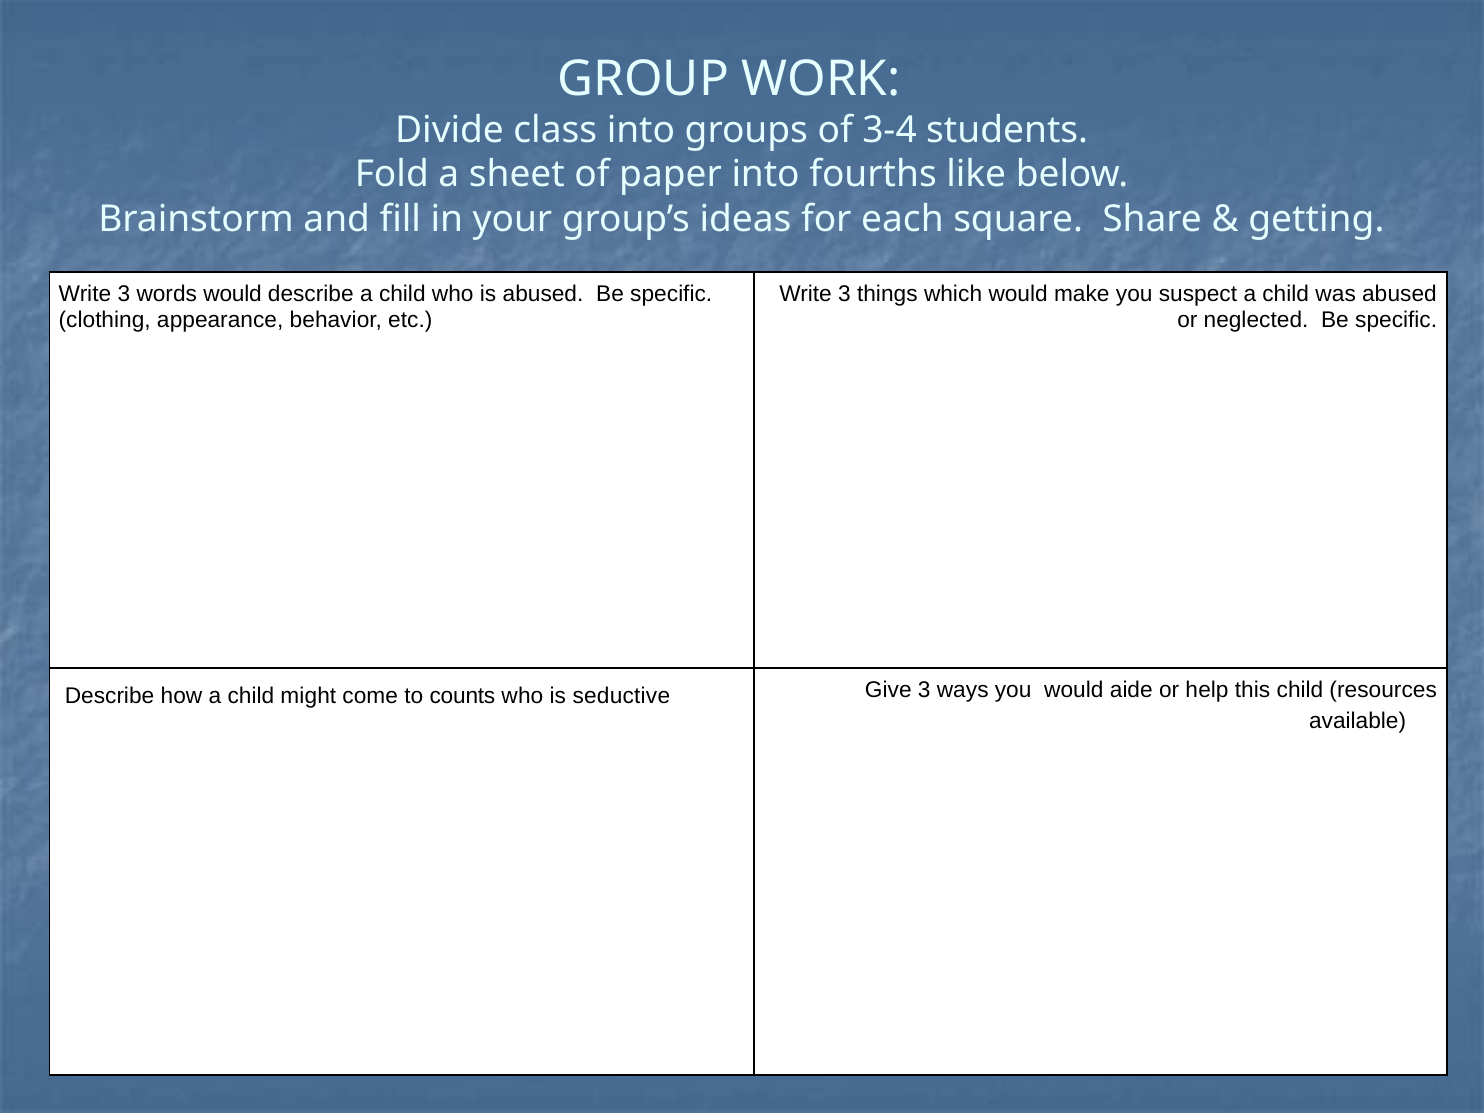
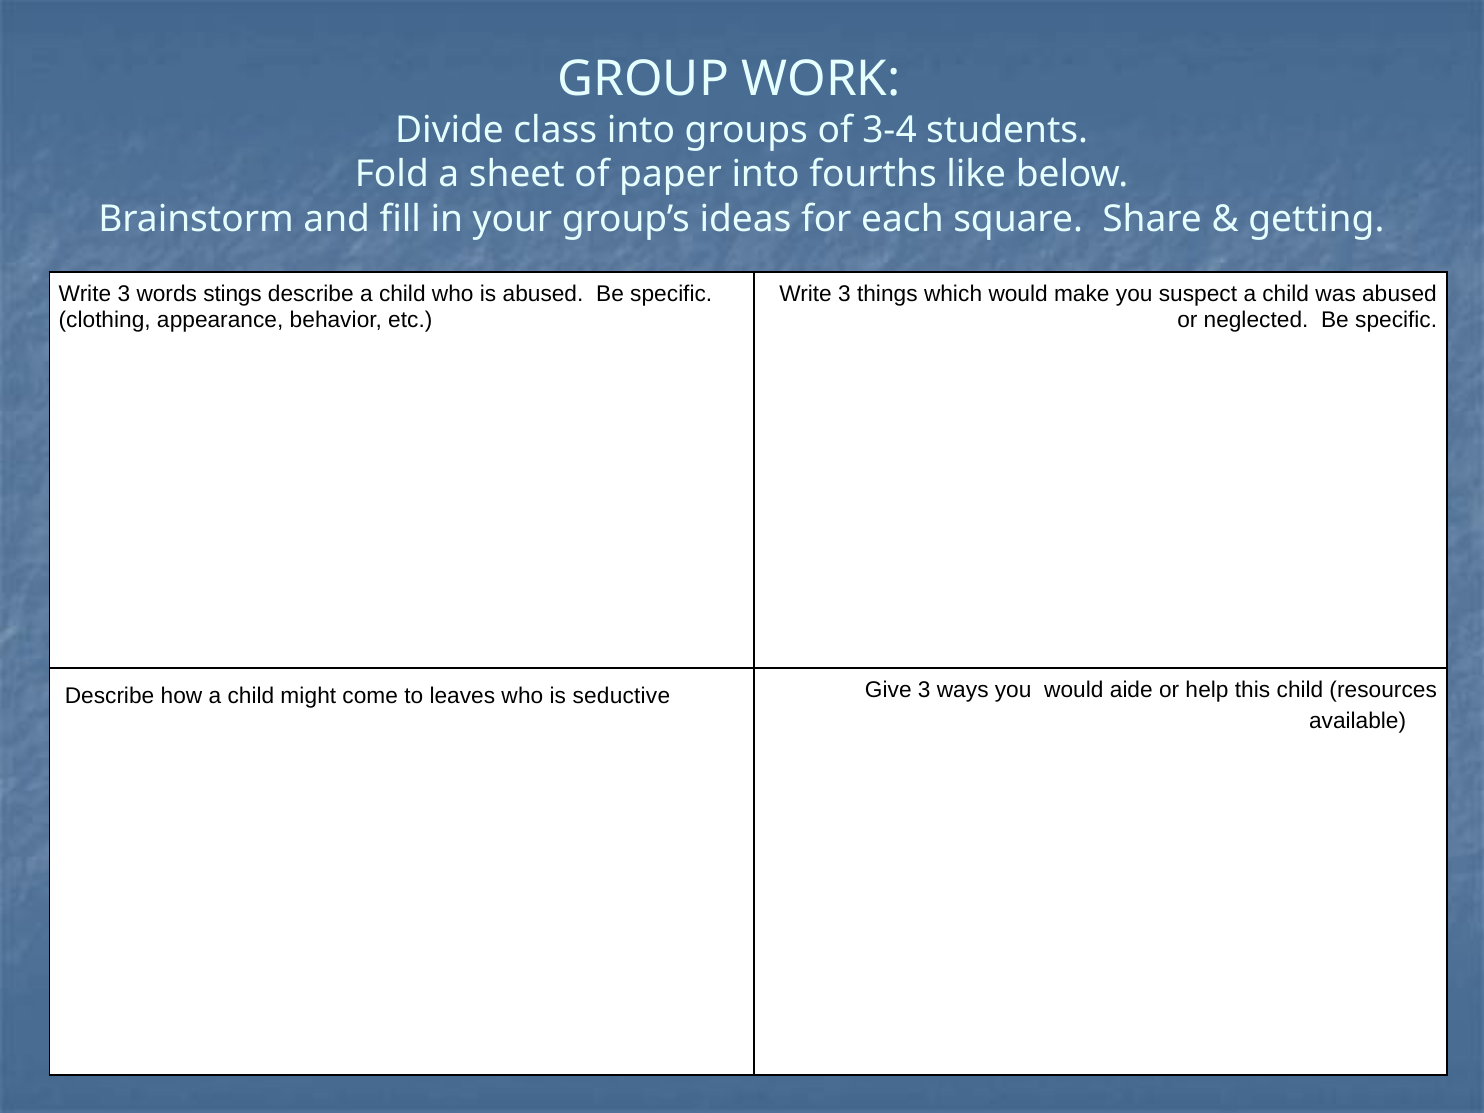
words would: would -> stings
counts: counts -> leaves
